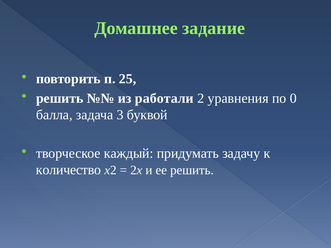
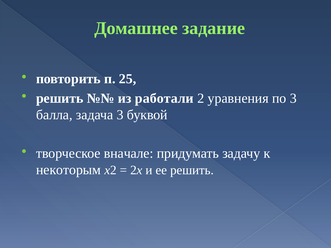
по 0: 0 -> 3
каждый: каждый -> вначале
количество: количество -> некоторым
